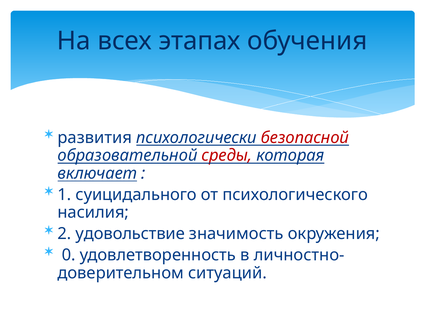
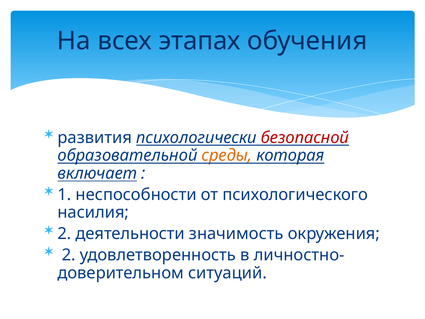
среды colour: red -> orange
суицидального: суицидального -> неспособности
удовольствие: удовольствие -> деятельности
0 at (69, 255): 0 -> 2
